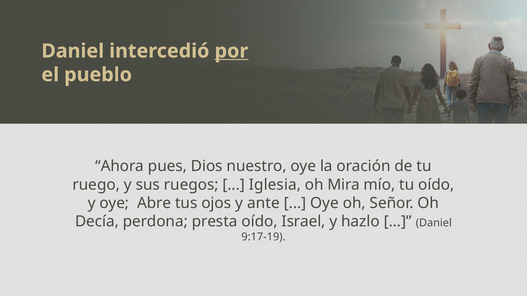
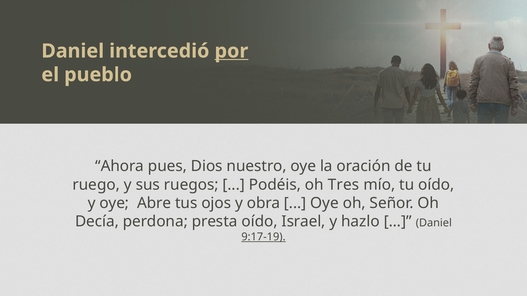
Iglesia: Iglesia -> Podéis
Mira: Mira -> Tres
ante: ante -> obra
9:17-19 underline: none -> present
